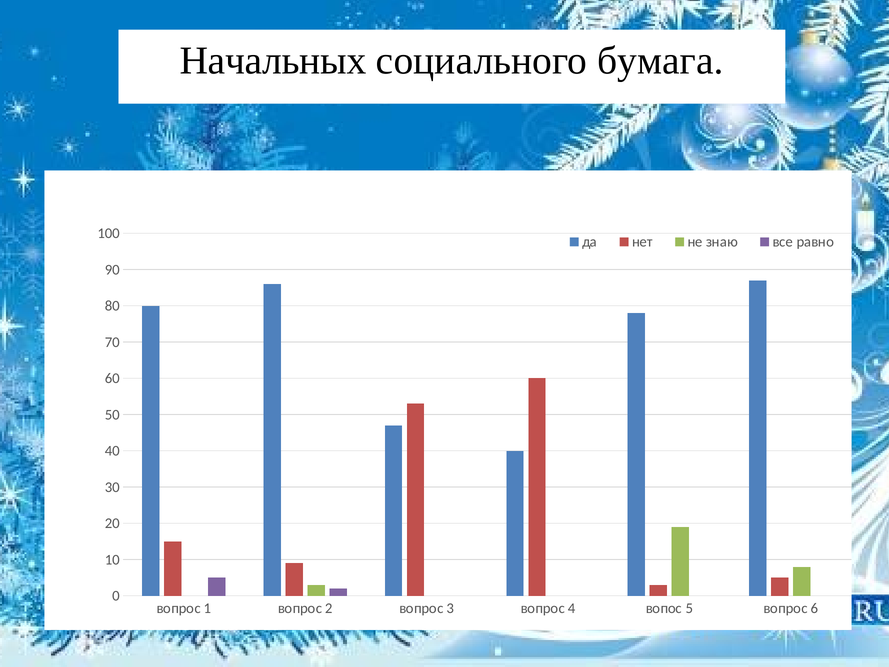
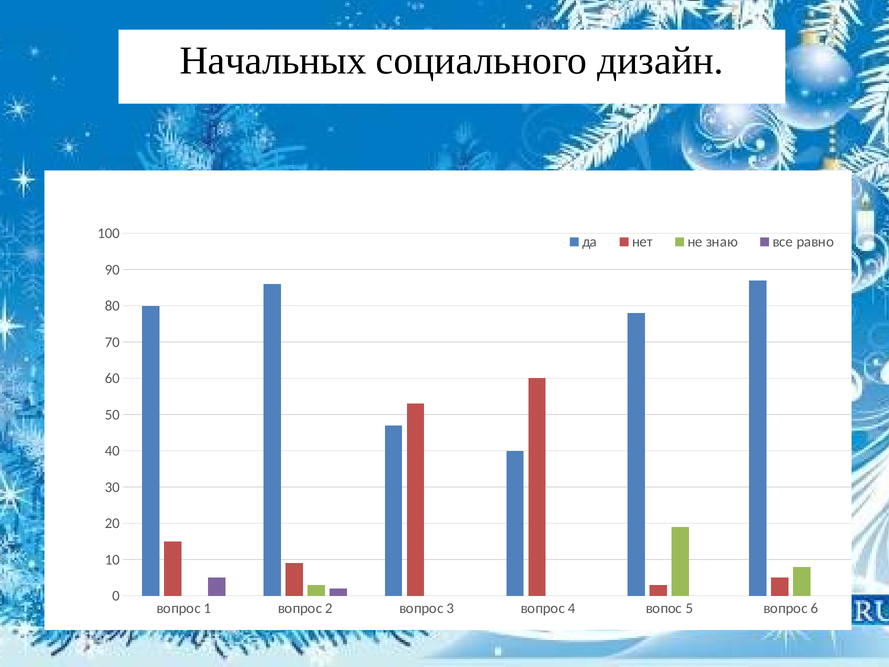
бумага: бумага -> дизайн
